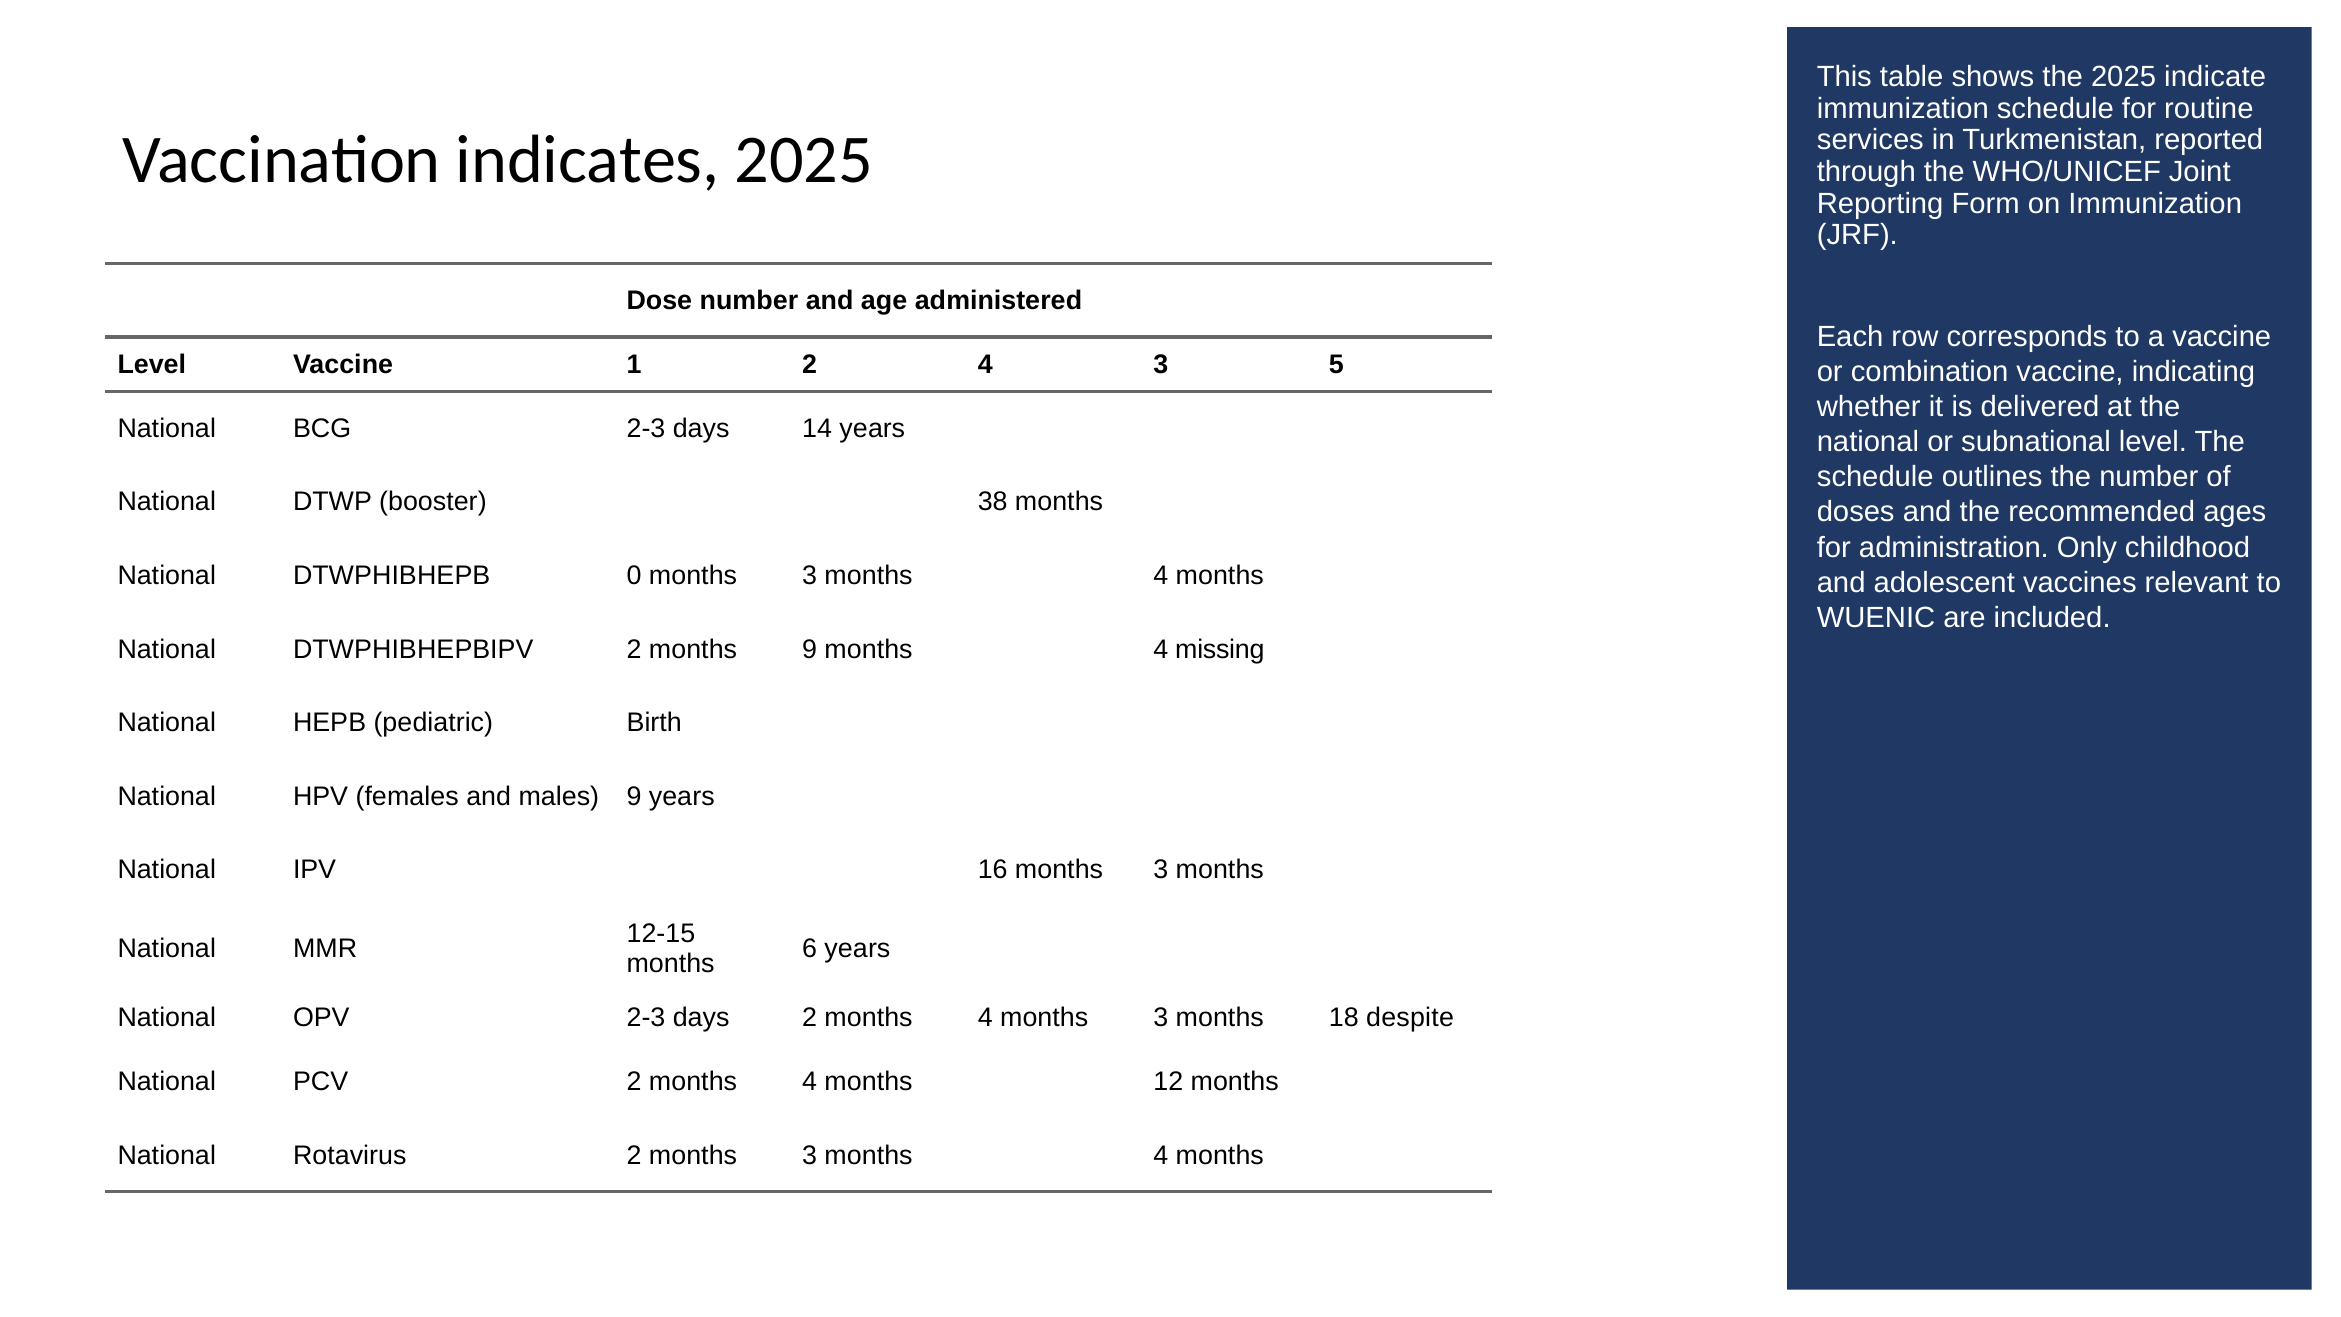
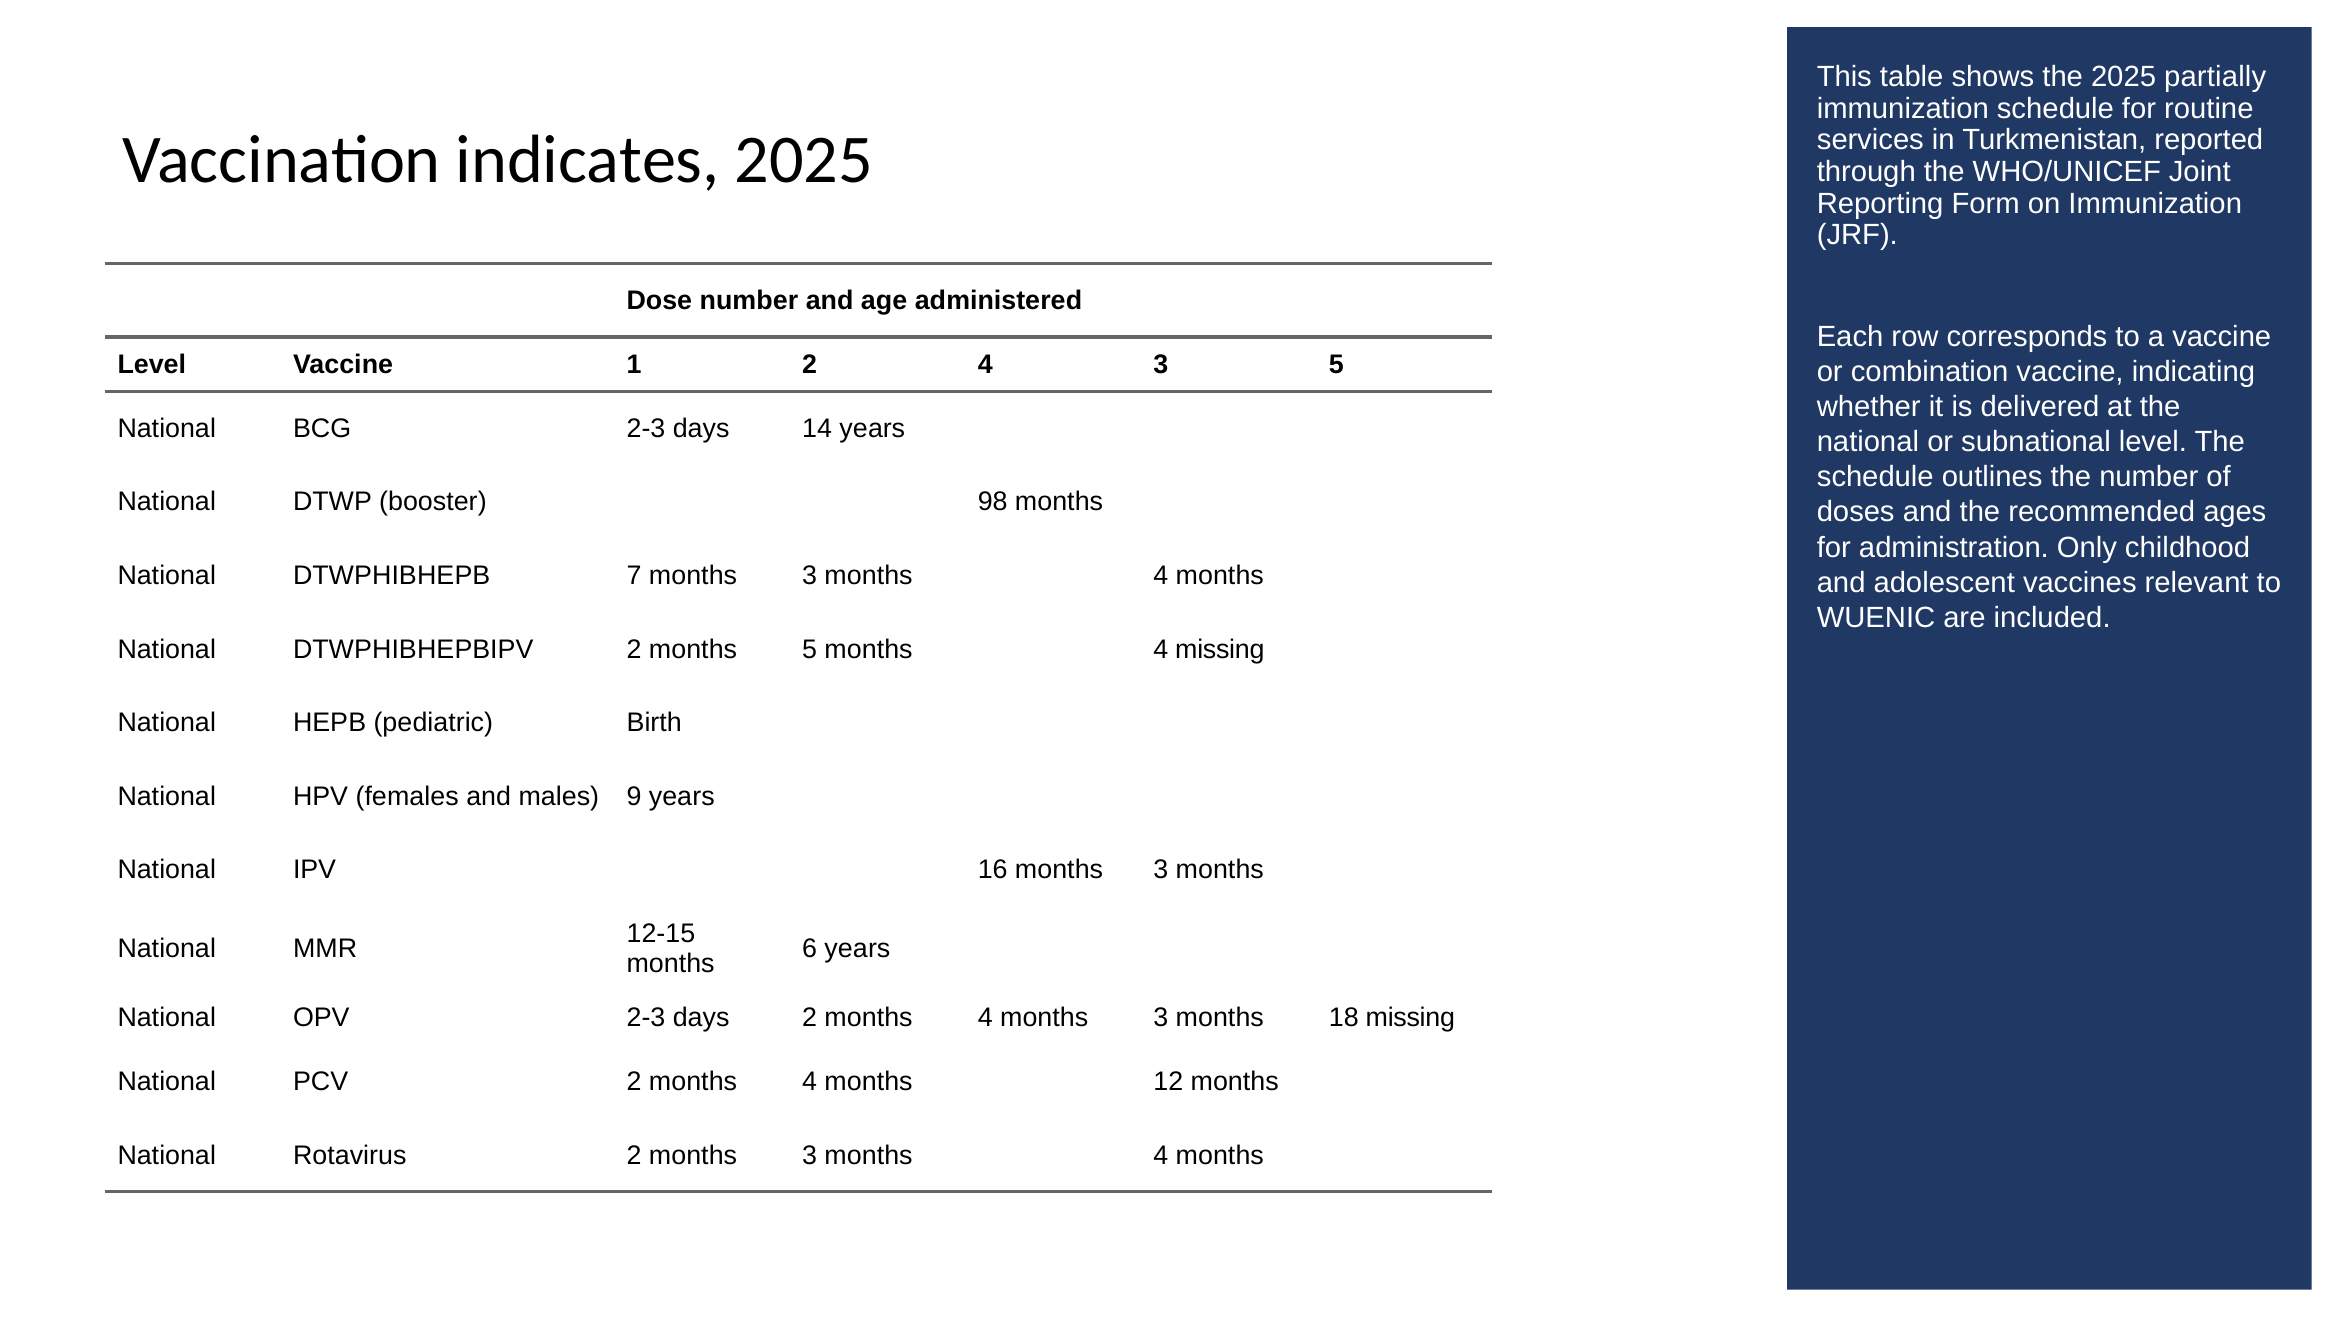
indicate: indicate -> partially
38: 38 -> 98
0: 0 -> 7
months 9: 9 -> 5
18 despite: despite -> missing
